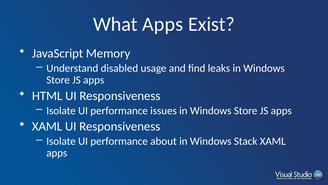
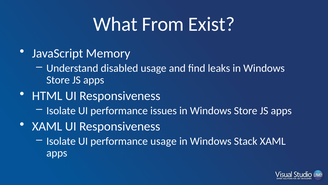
What Apps: Apps -> From
performance about: about -> usage
